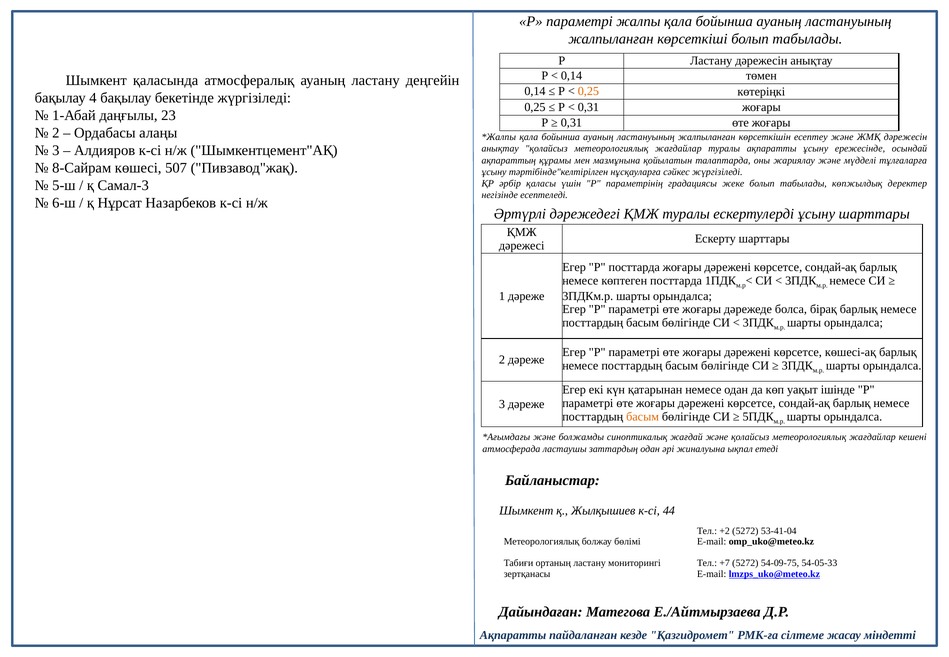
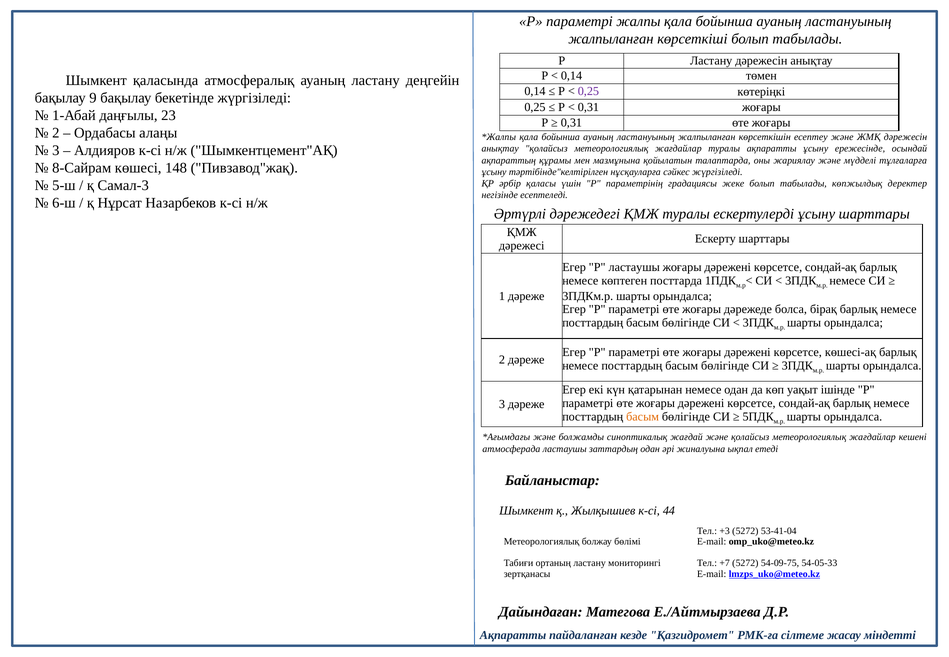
0,25 at (588, 91) colour: orange -> purple
4: 4 -> 9
507: 507 -> 148
Р посттарда: посттарда -> ластаушы
+2: +2 -> +3
